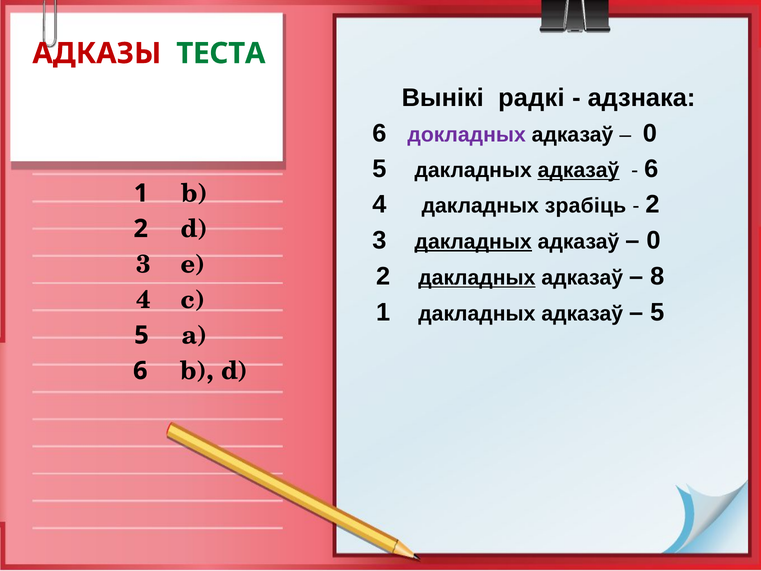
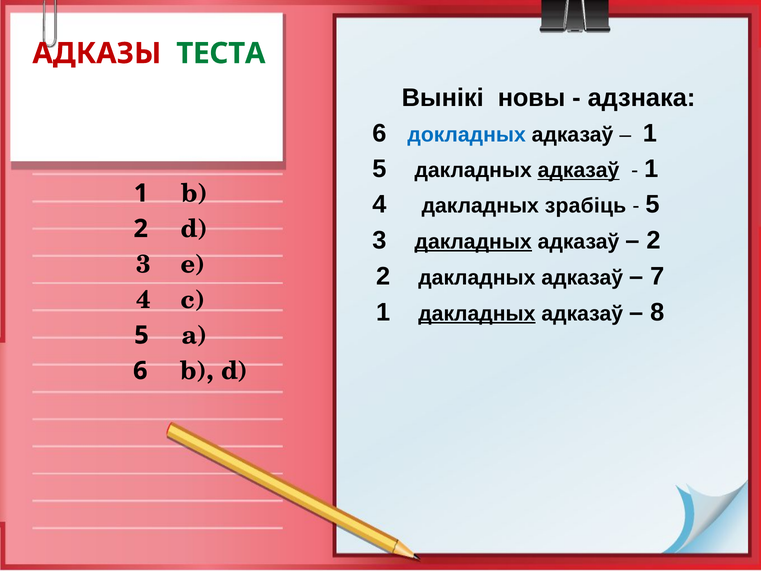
радкі: радкі -> новы
докладных colour: purple -> blue
0 at (650, 134): 0 -> 1
6 at (651, 169): 6 -> 1
2 at (652, 205): 2 -> 5
0 at (653, 240): 0 -> 2
дакладных at (477, 278) underline: present -> none
8: 8 -> 7
дакладных at (477, 313) underline: none -> present
5 at (657, 312): 5 -> 8
